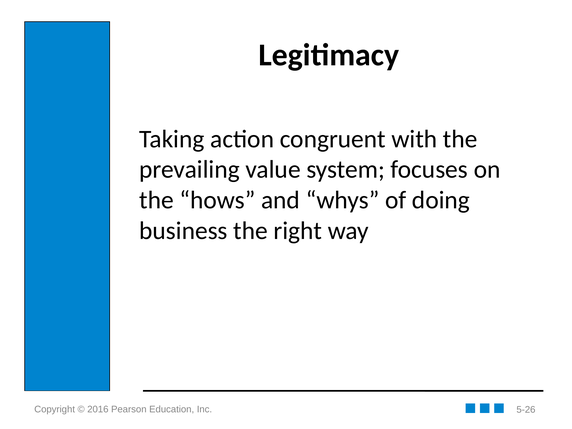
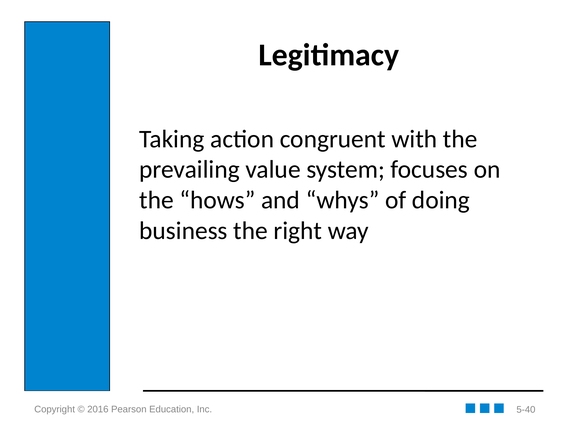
5-26: 5-26 -> 5-40
